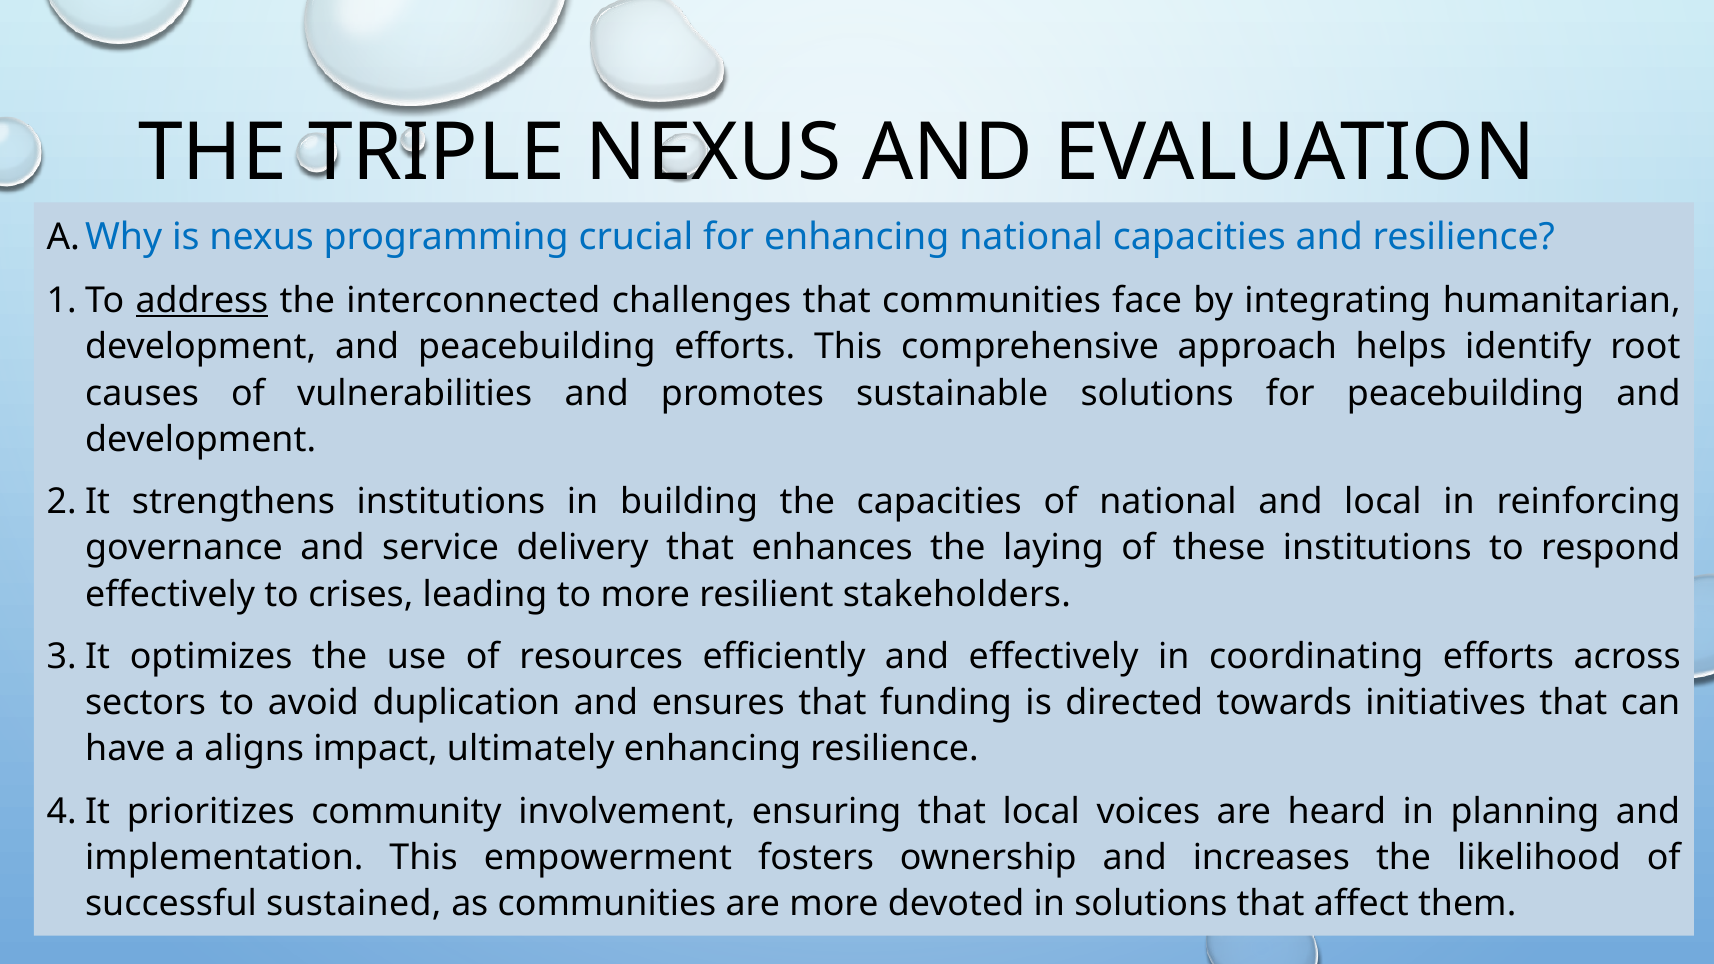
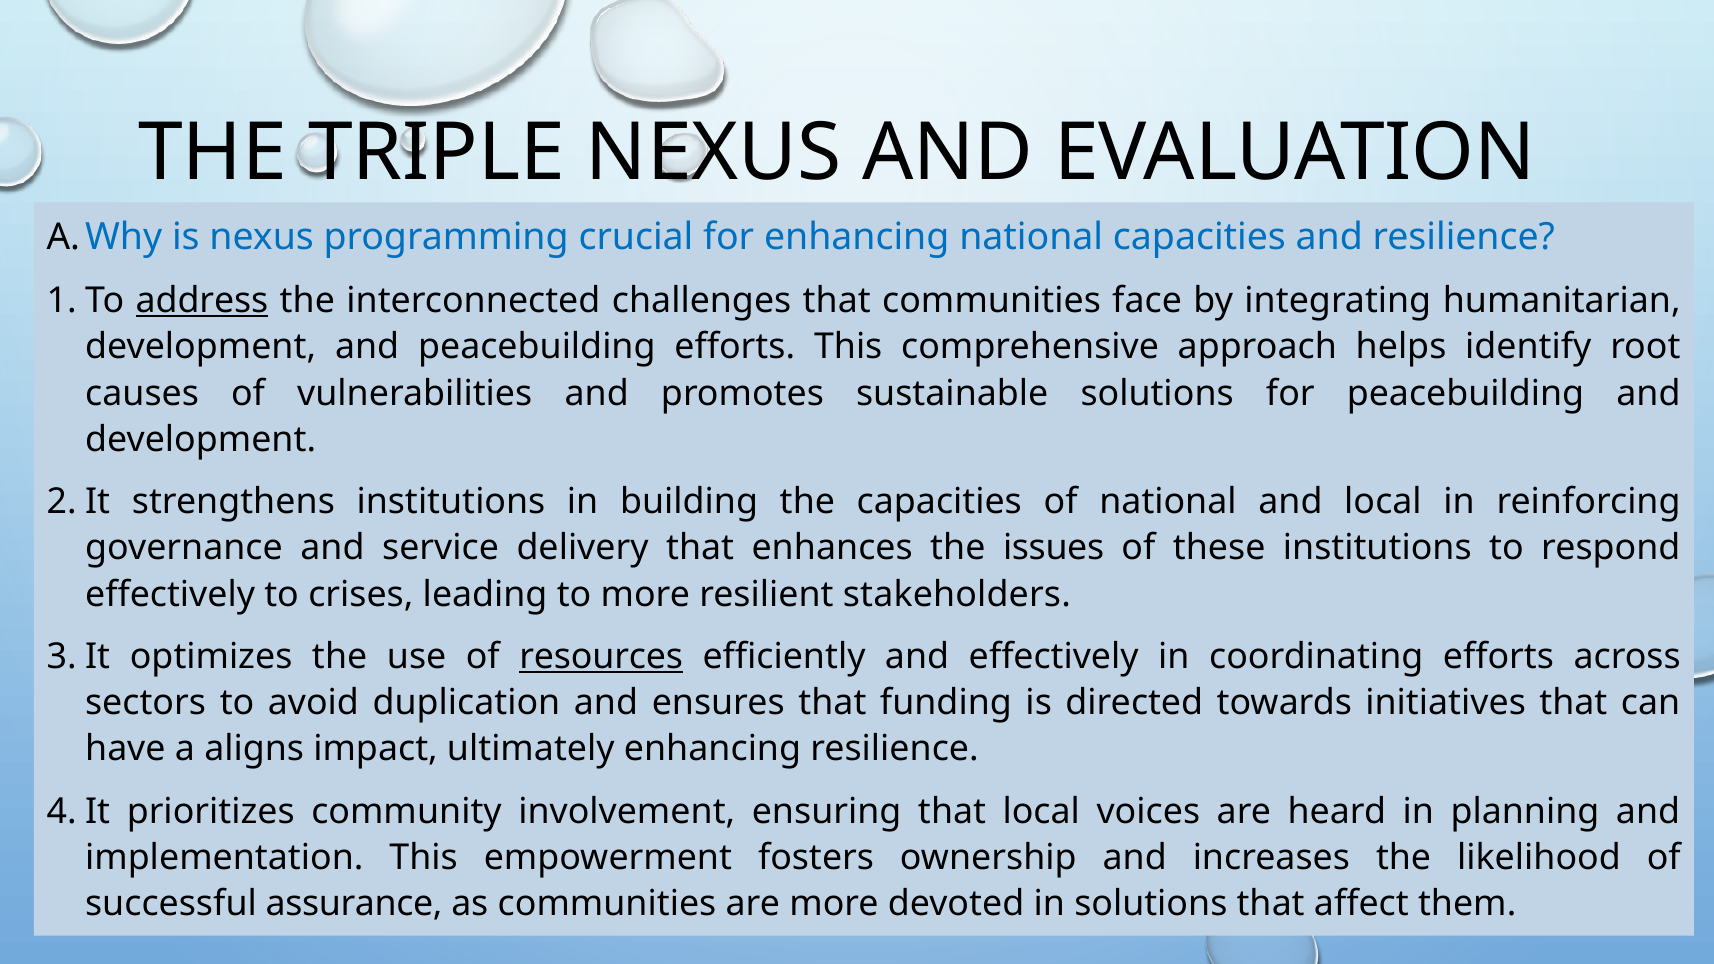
laying: laying -> issues
resources underline: none -> present
sustained: sustained -> assurance
